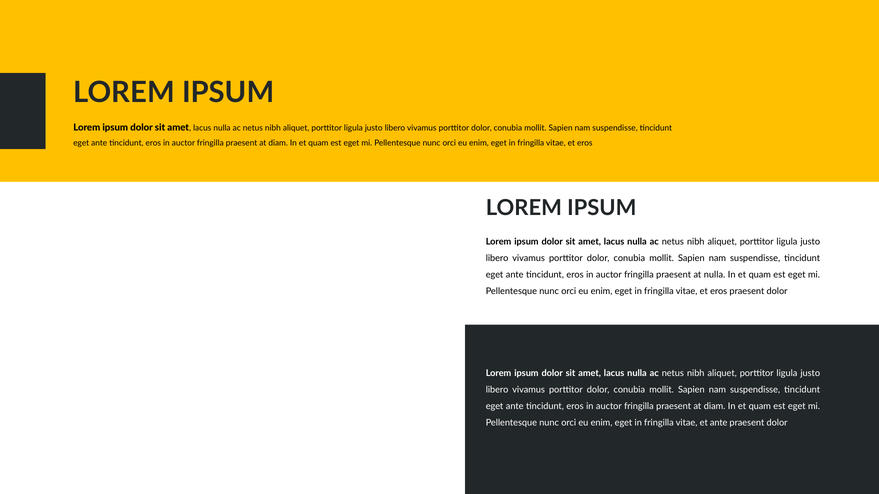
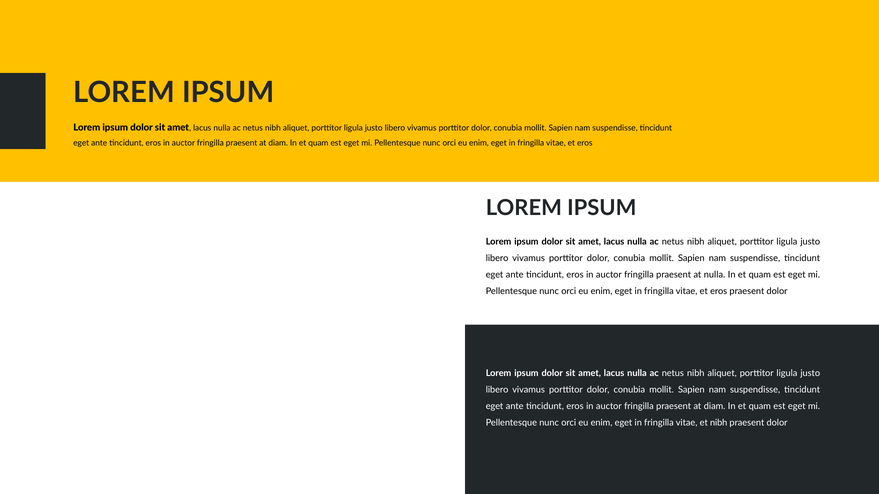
et ante: ante -> nibh
